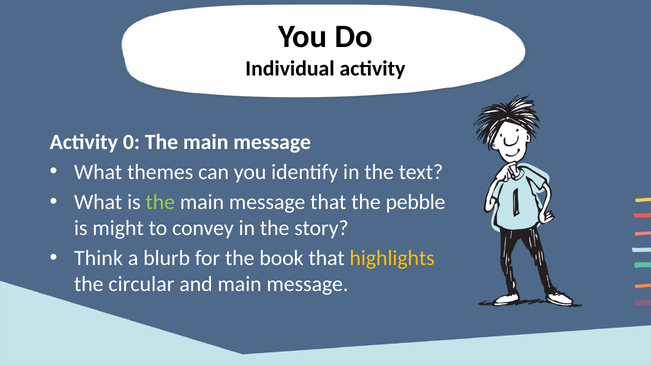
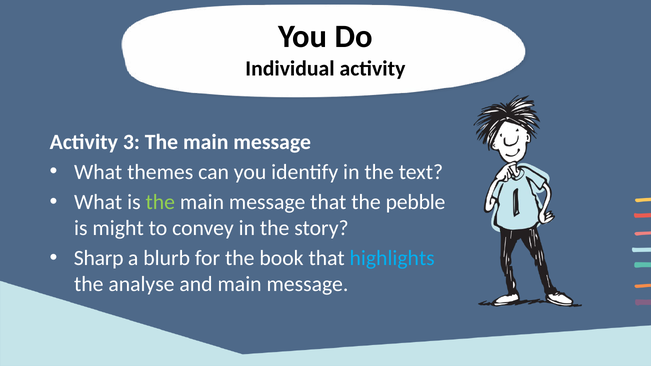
0: 0 -> 3
Think: Think -> Sharp
highlights colour: yellow -> light blue
circular: circular -> analyse
